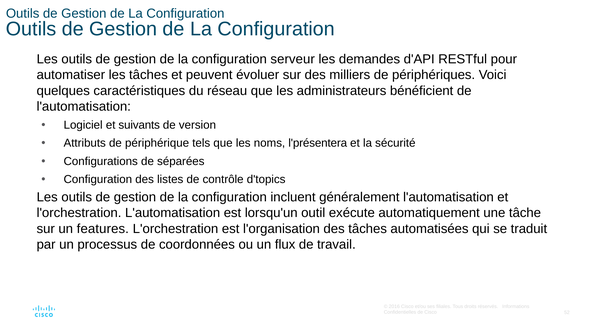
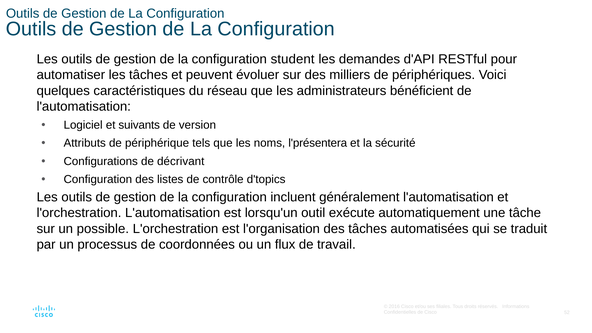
serveur: serveur -> student
séparées: séparées -> décrivant
features: features -> possible
